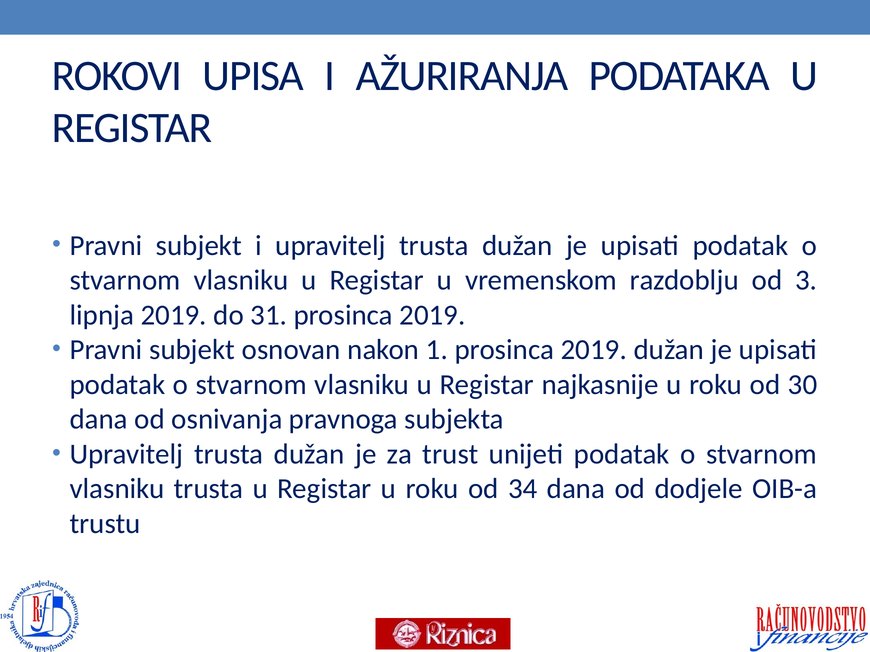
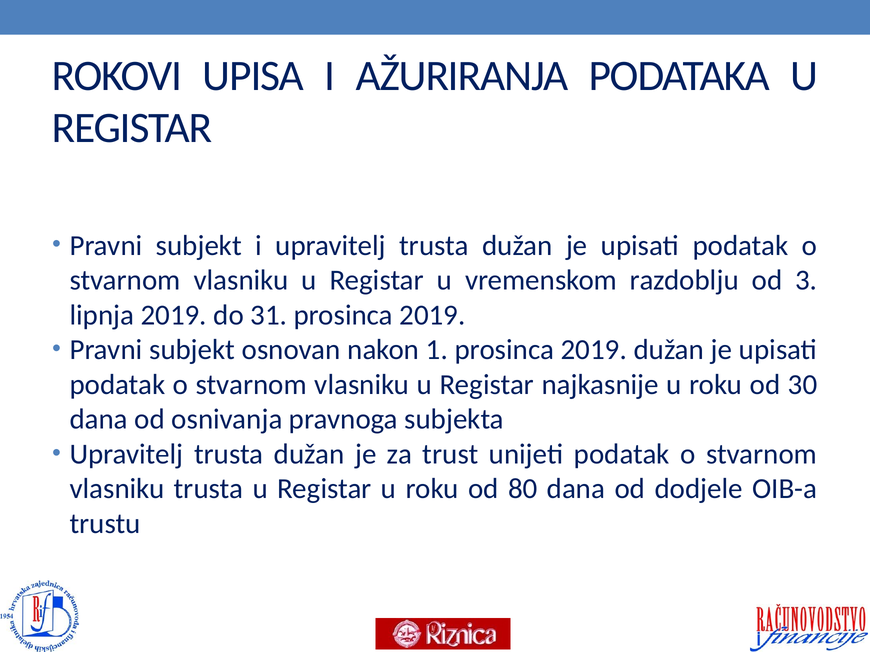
34: 34 -> 80
